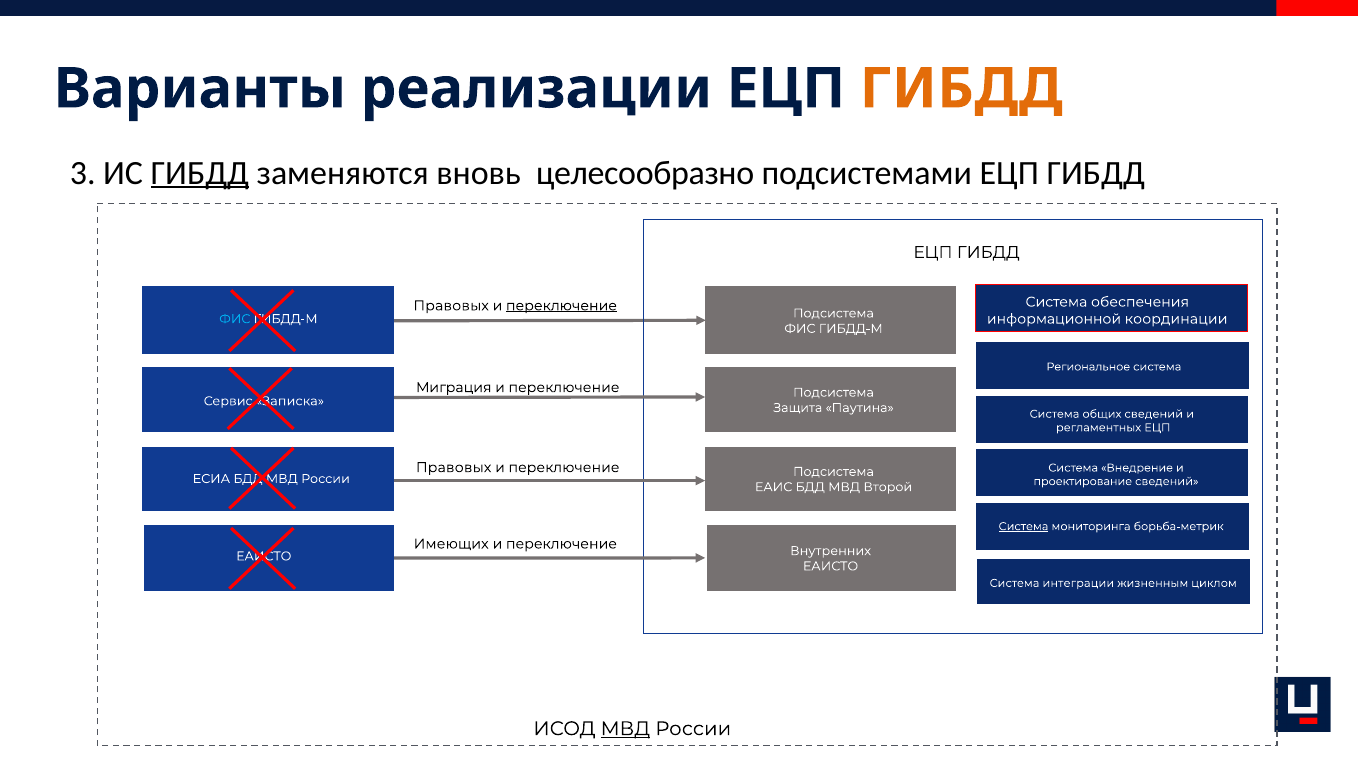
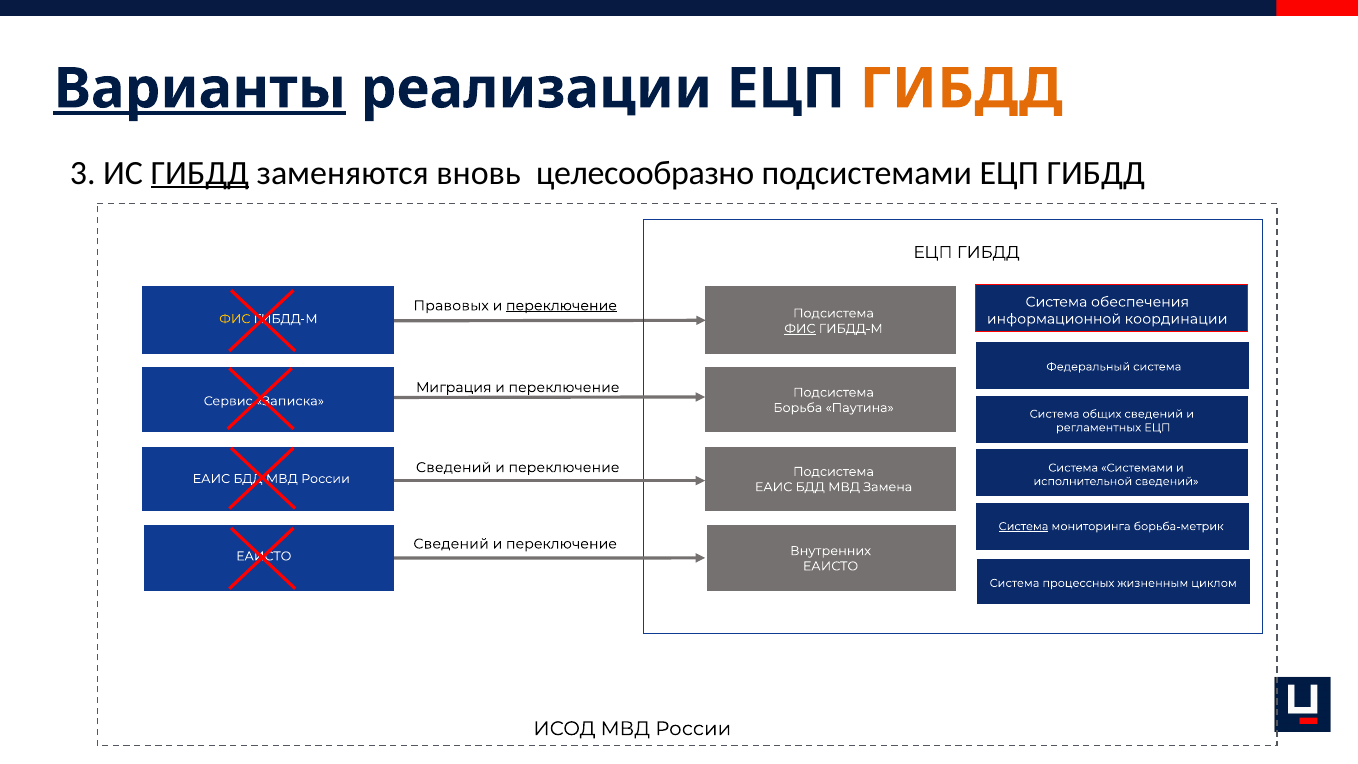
Варианты underline: none -> present
ФИС at (235, 319) colour: light blue -> yellow
ФИС at (800, 329) underline: none -> present
Региональное: Региональное -> Федеральный
Защита: Защита -> Борьба
Правовых at (454, 467): Правовых -> Сведений
Внедрение: Внедрение -> Системами
ЕСИА at (211, 479): ЕСИА -> ЕАИС
проектирование: проектирование -> исполнительной
Второй: Второй -> Замена
Имеющих at (451, 544): Имеющих -> Сведений
интеграции: интеграции -> процессных
МВД at (625, 729) underline: present -> none
